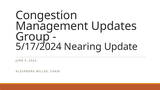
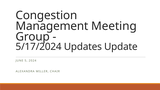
Updates: Updates -> Meeting
Nearing: Nearing -> Updates
